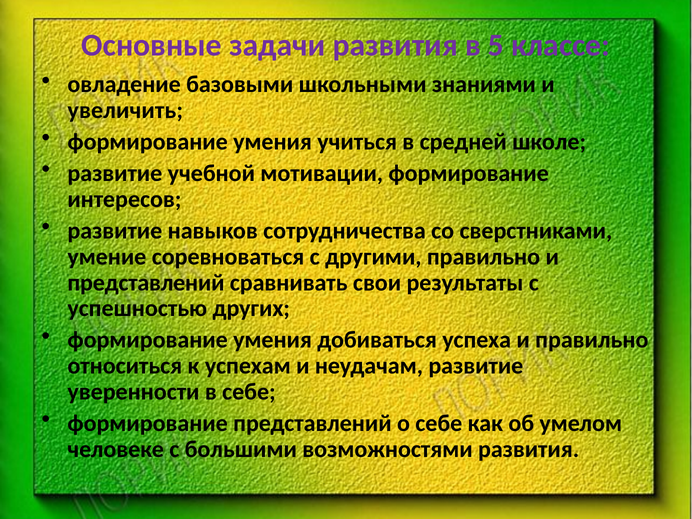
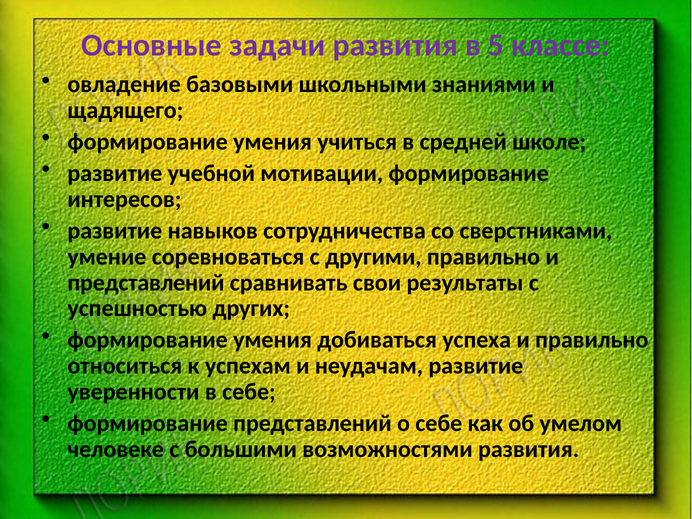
увеличить: увеличить -> щадящего
